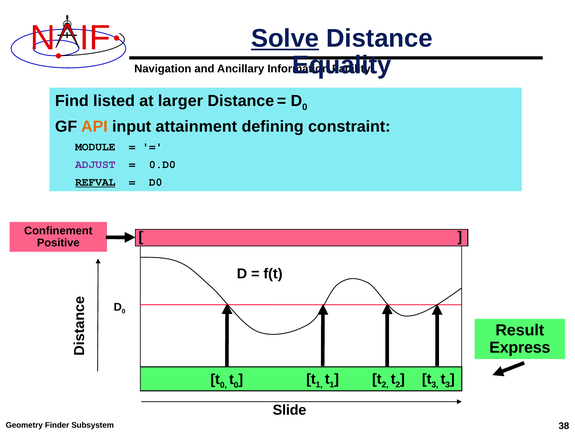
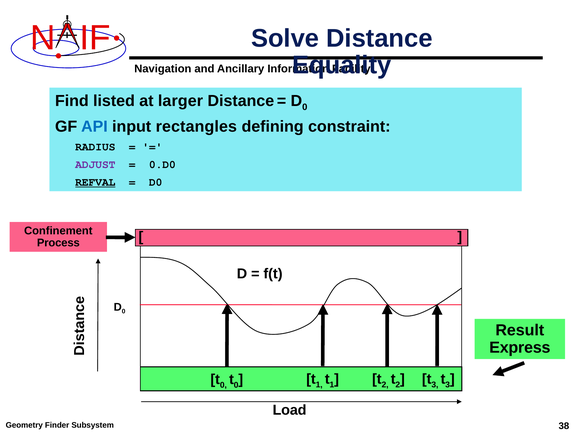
Solve underline: present -> none
API colour: orange -> blue
attainment: attainment -> rectangles
MODULE: MODULE -> RADIUS
Positive: Positive -> Process
Slide: Slide -> Load
